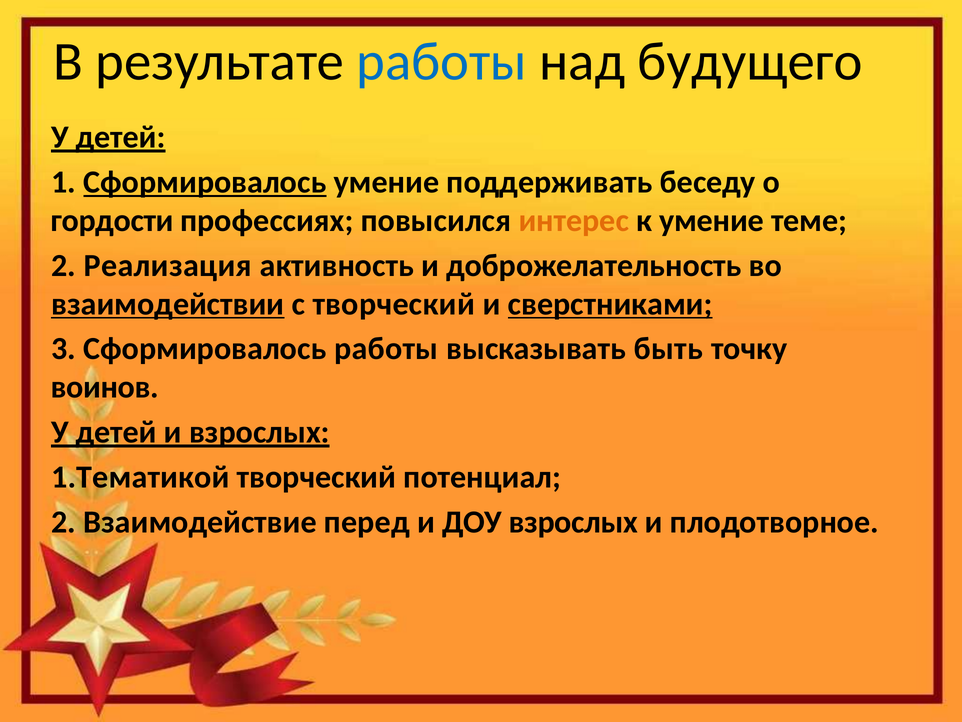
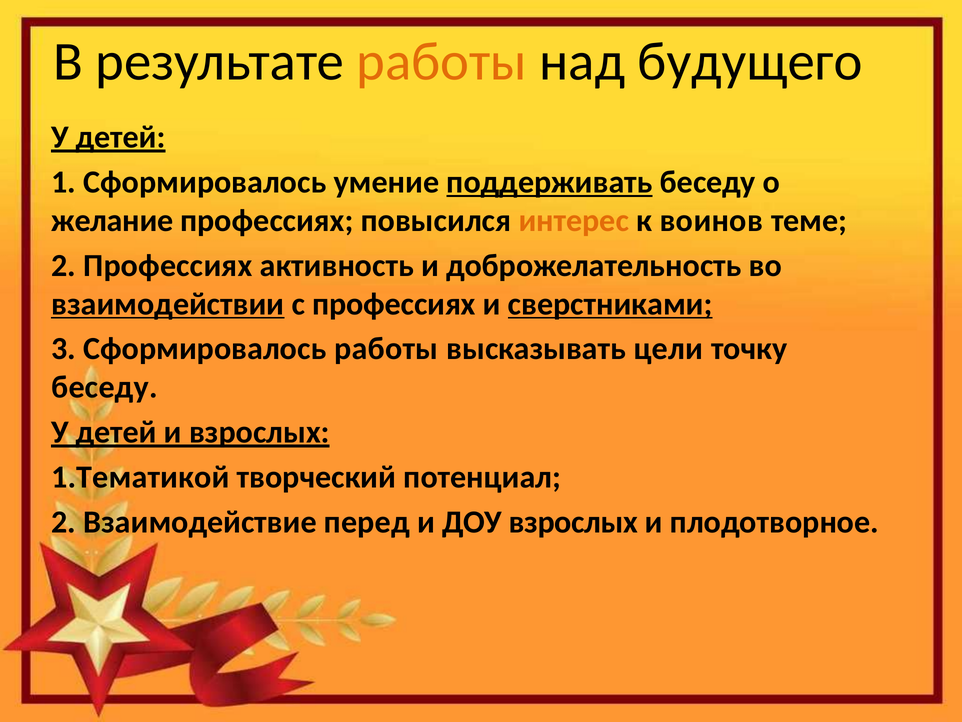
работы at (442, 62) colour: blue -> orange
Сформировалось at (205, 182) underline: present -> none
поддерживать underline: none -> present
гордости: гордости -> желание
к умение: умение -> воинов
2 Реализация: Реализация -> Профессиях
с творческий: творческий -> профессиях
быть: быть -> цели
воинов at (105, 387): воинов -> беседу
